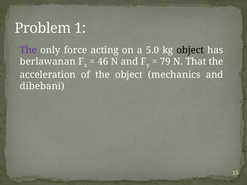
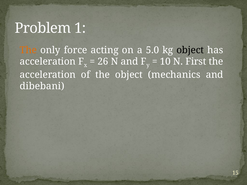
The at (28, 50) colour: purple -> orange
berlawanan at (48, 62): berlawanan -> acceleration
46: 46 -> 26
79: 79 -> 10
That: That -> First
